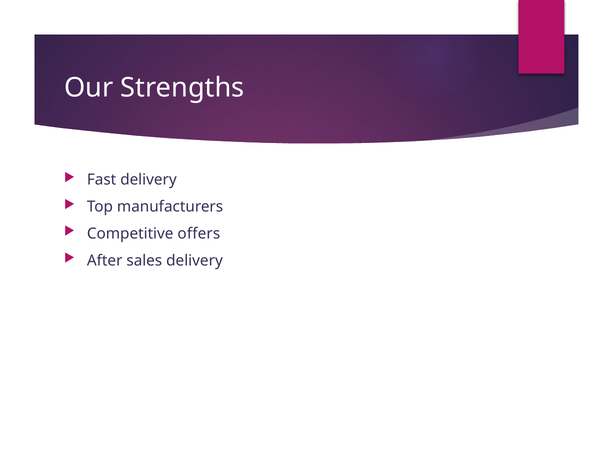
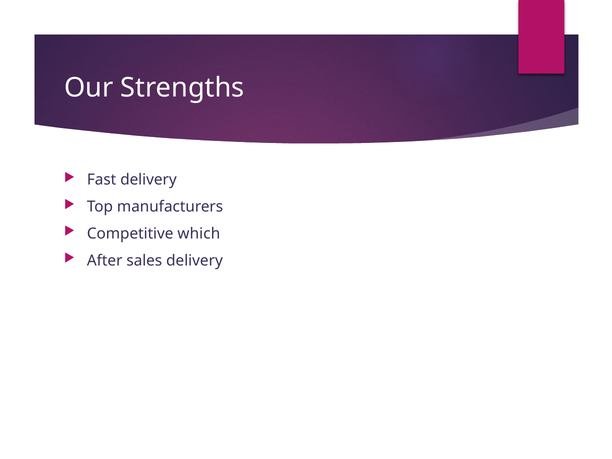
offers: offers -> which
